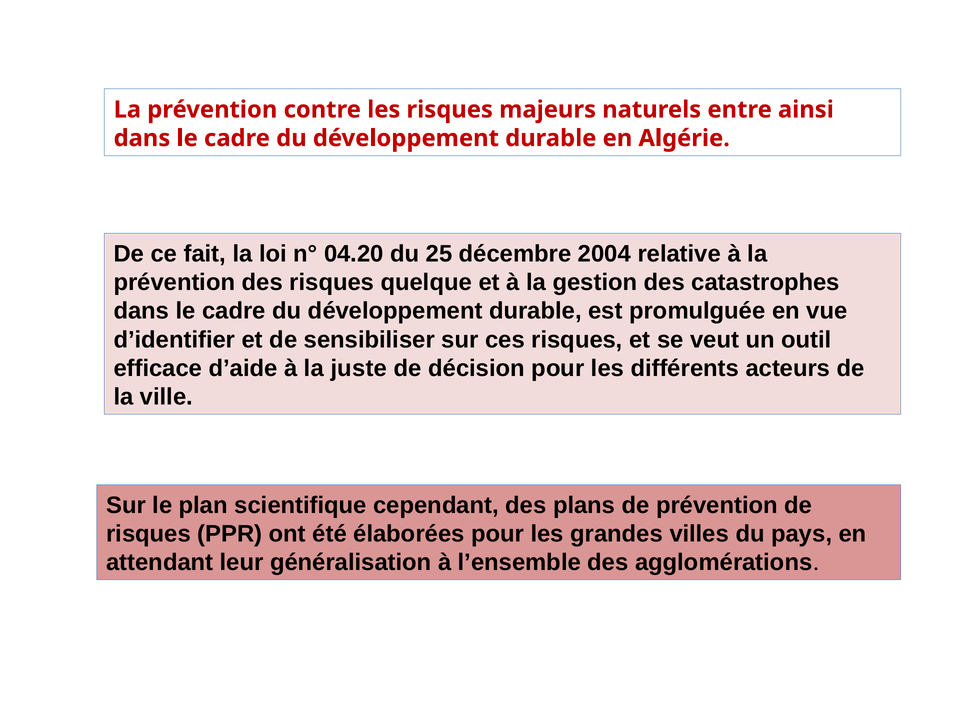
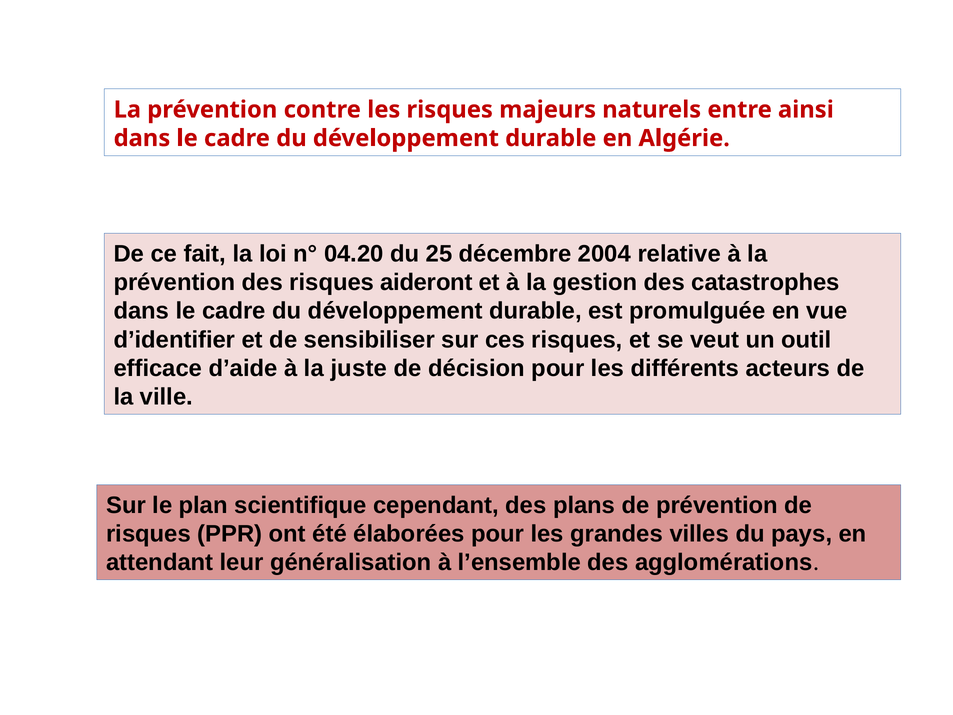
quelque: quelque -> aideront
